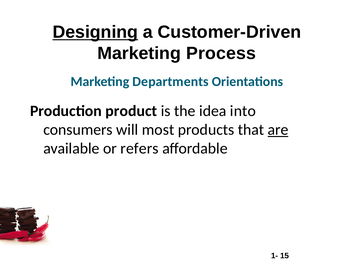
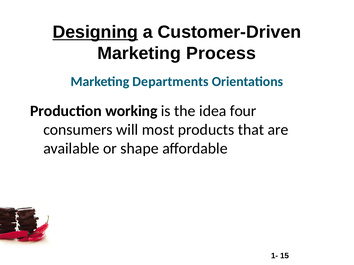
product: product -> working
into: into -> four
are underline: present -> none
refers: refers -> shape
